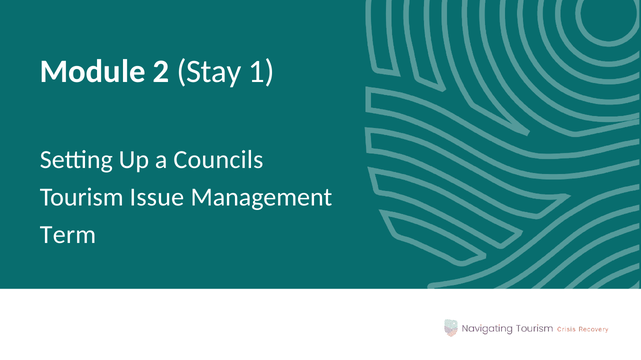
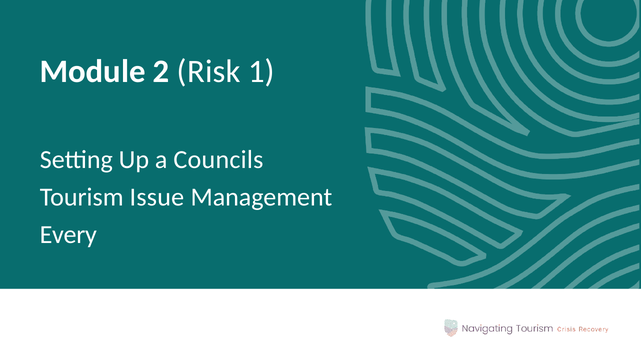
Stay: Stay -> Risk
Term: Term -> Every
